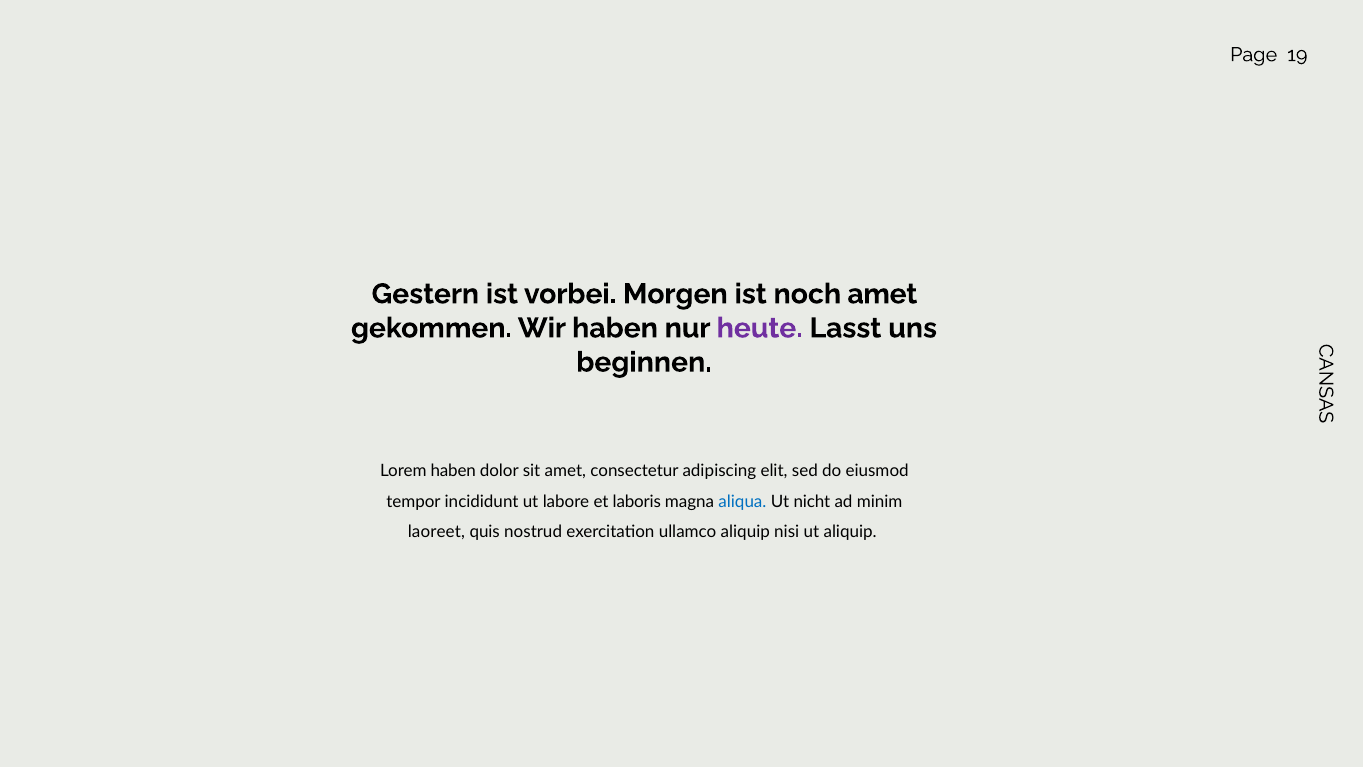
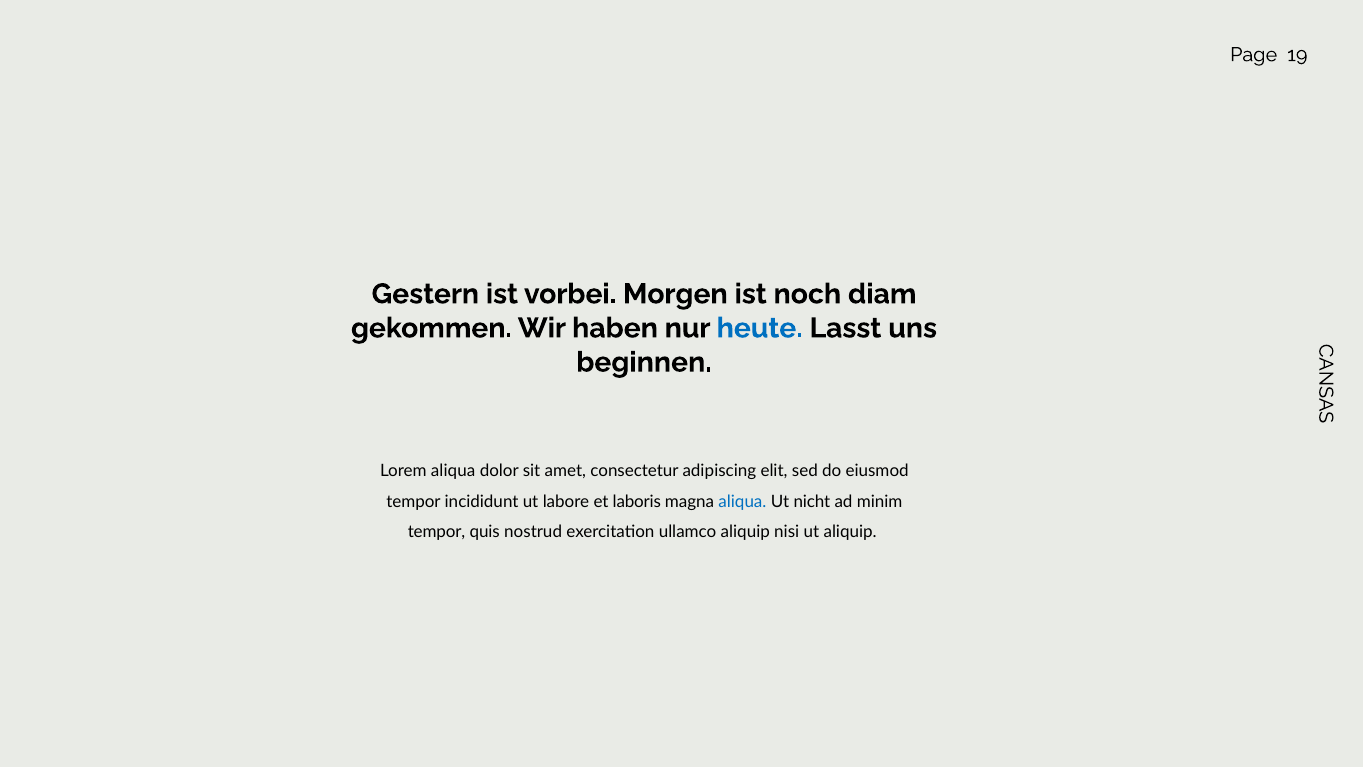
noch amet: amet -> diam
heute colour: purple -> blue
Lorem haben: haben -> aliqua
laoreet at (436, 532): laoreet -> tempor
